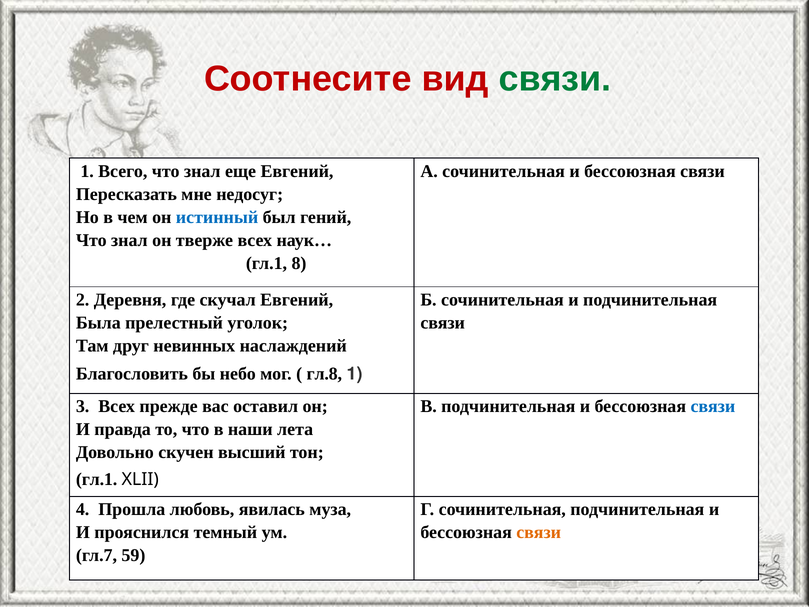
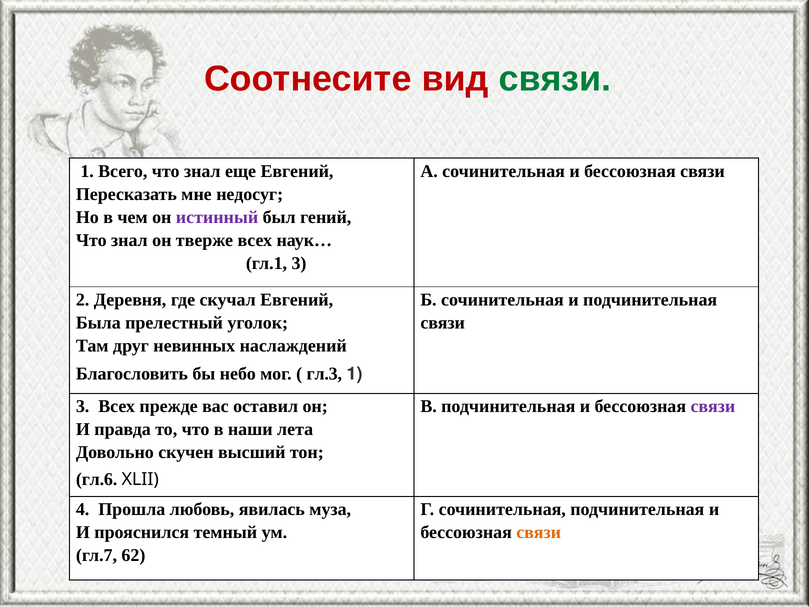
истинный colour: blue -> purple
гл.1 8: 8 -> 3
гл.8: гл.8 -> гл.3
связи at (713, 406) colour: blue -> purple
гл.1 at (97, 479): гл.1 -> гл.6
59: 59 -> 62
